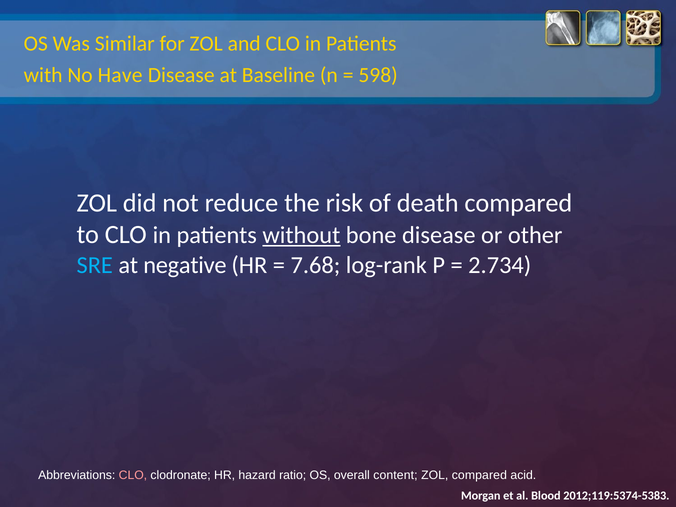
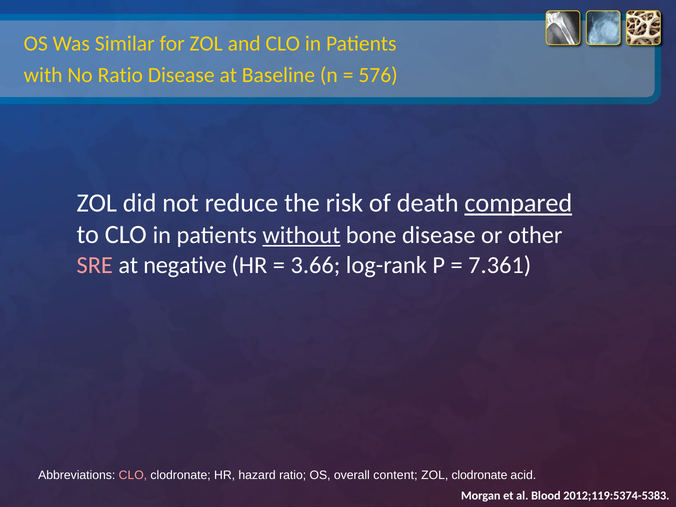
No Have: Have -> Ratio
598: 598 -> 576
compared at (518, 203) underline: none -> present
SRE colour: light blue -> pink
7.68: 7.68 -> 3.66
2.734: 2.734 -> 7.361
ZOL compared: compared -> clodronate
